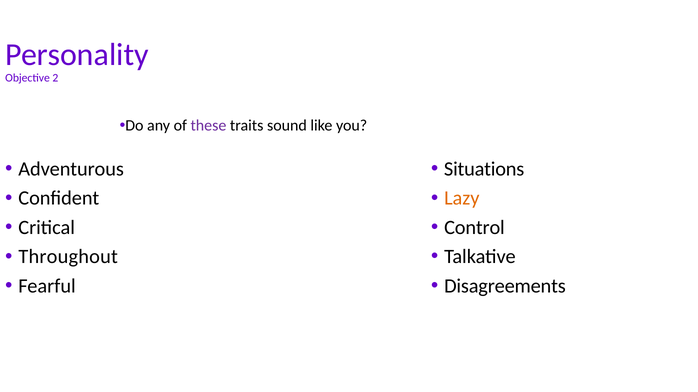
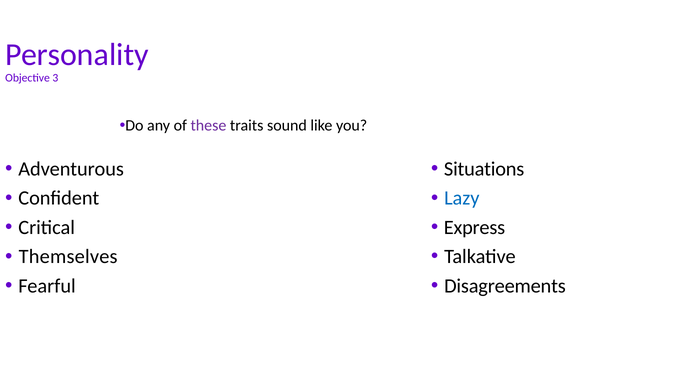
2: 2 -> 3
Lazy colour: orange -> blue
Control: Control -> Express
Throughout: Throughout -> Themselves
